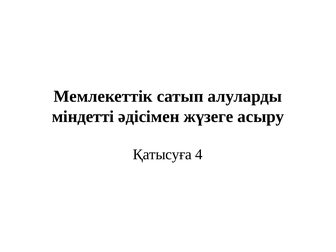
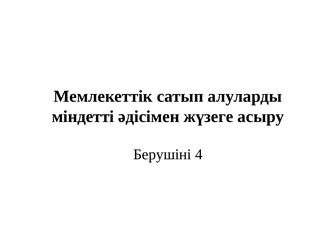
Қатысуға: Қатысуға -> Берушіні
